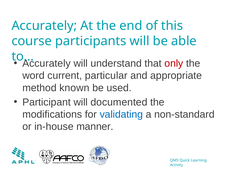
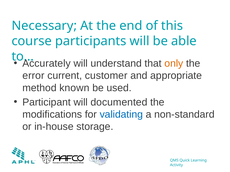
Accurately at (44, 26): Accurately -> Necessary
only colour: red -> orange
word: word -> error
particular: particular -> customer
manner: manner -> storage
